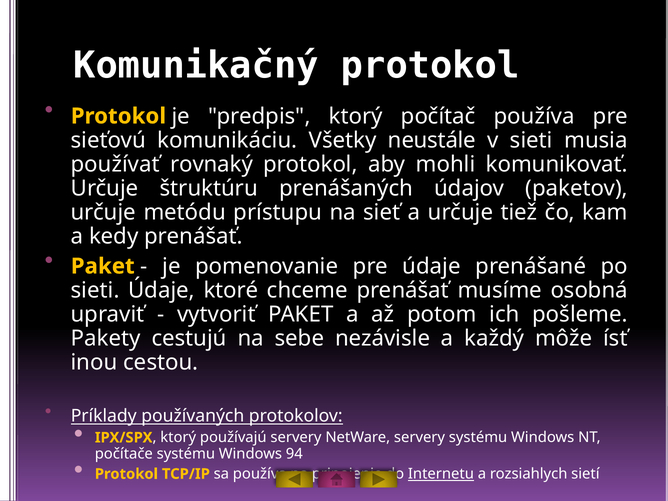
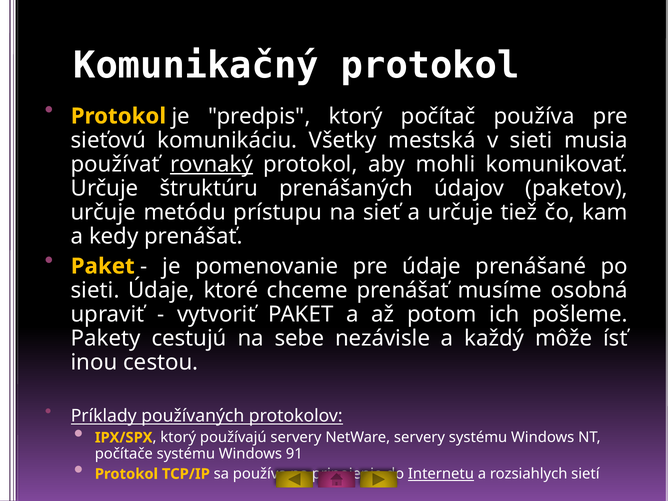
neustále: neustále -> mestská
rovnaký underline: none -> present
94: 94 -> 91
